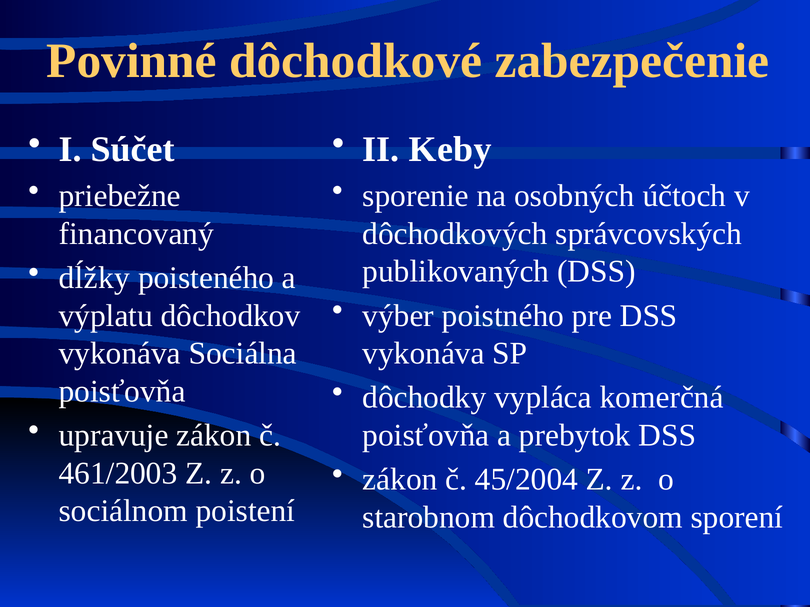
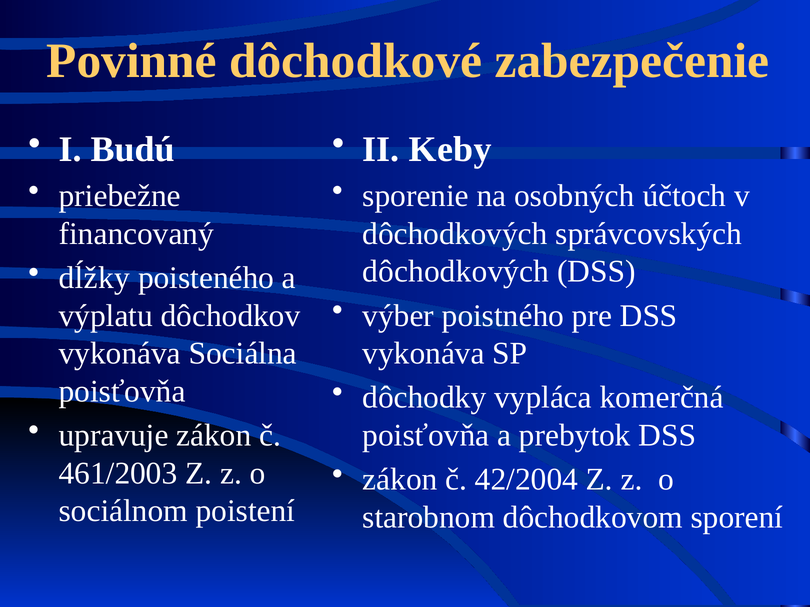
Súčet: Súčet -> Budú
publikovaných at (456, 272): publikovaných -> dôchodkových
45/2004: 45/2004 -> 42/2004
